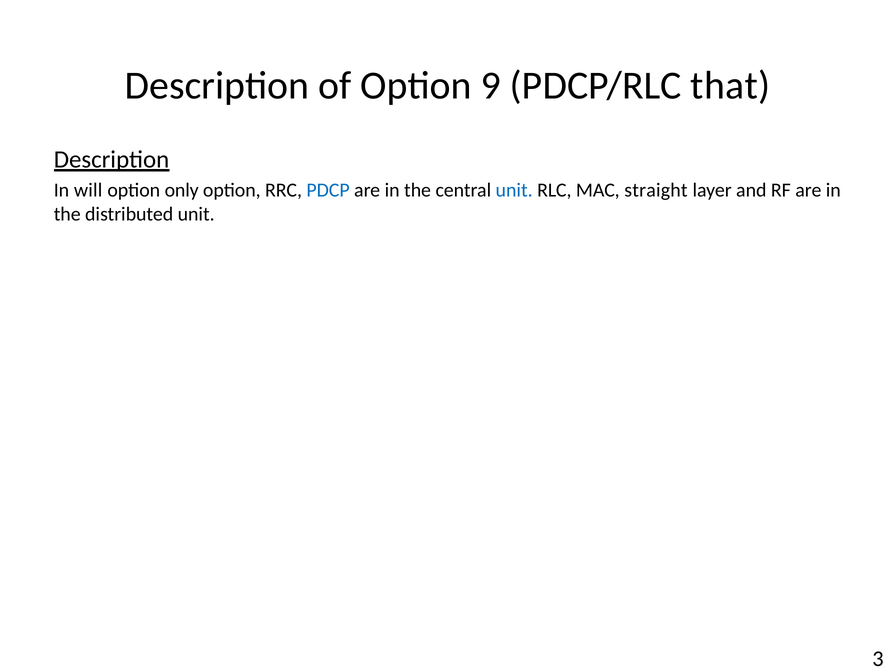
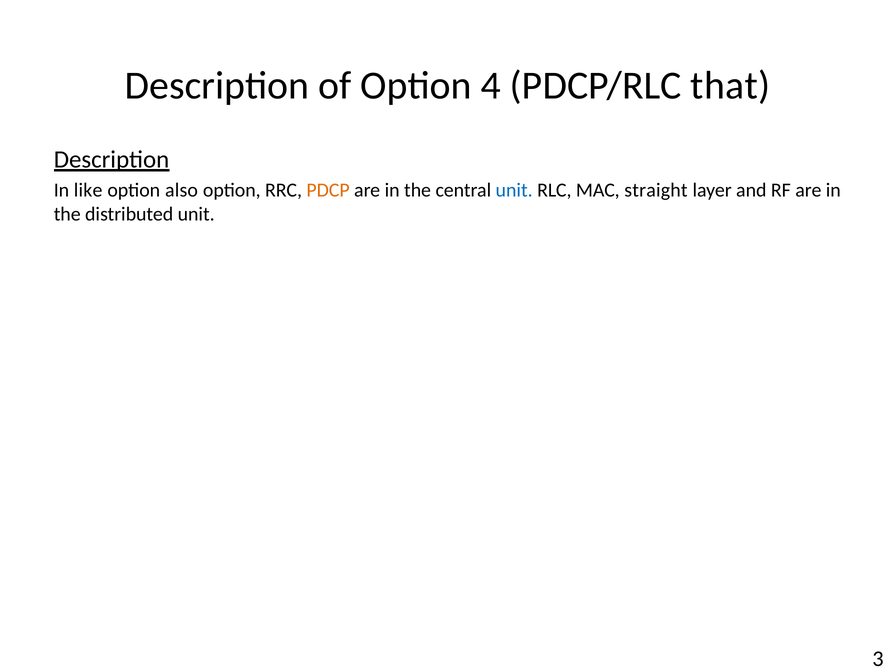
9: 9 -> 4
will: will -> like
only: only -> also
PDCP colour: blue -> orange
